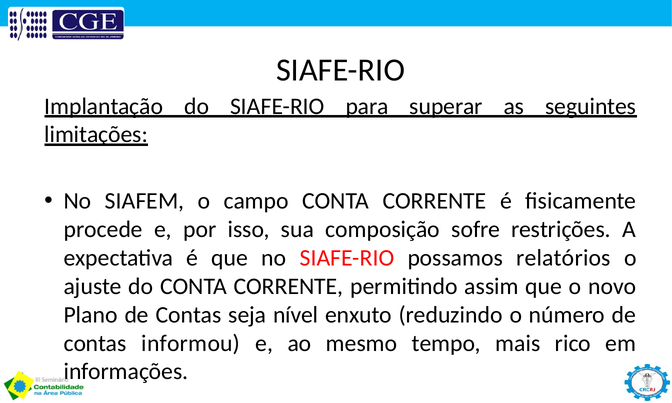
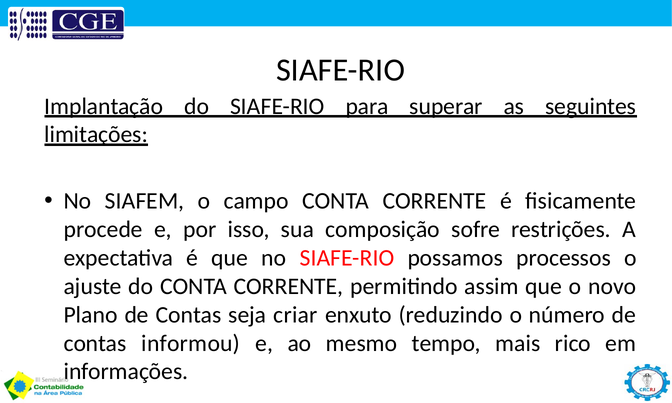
relatórios: relatórios -> processos
nível: nível -> criar
